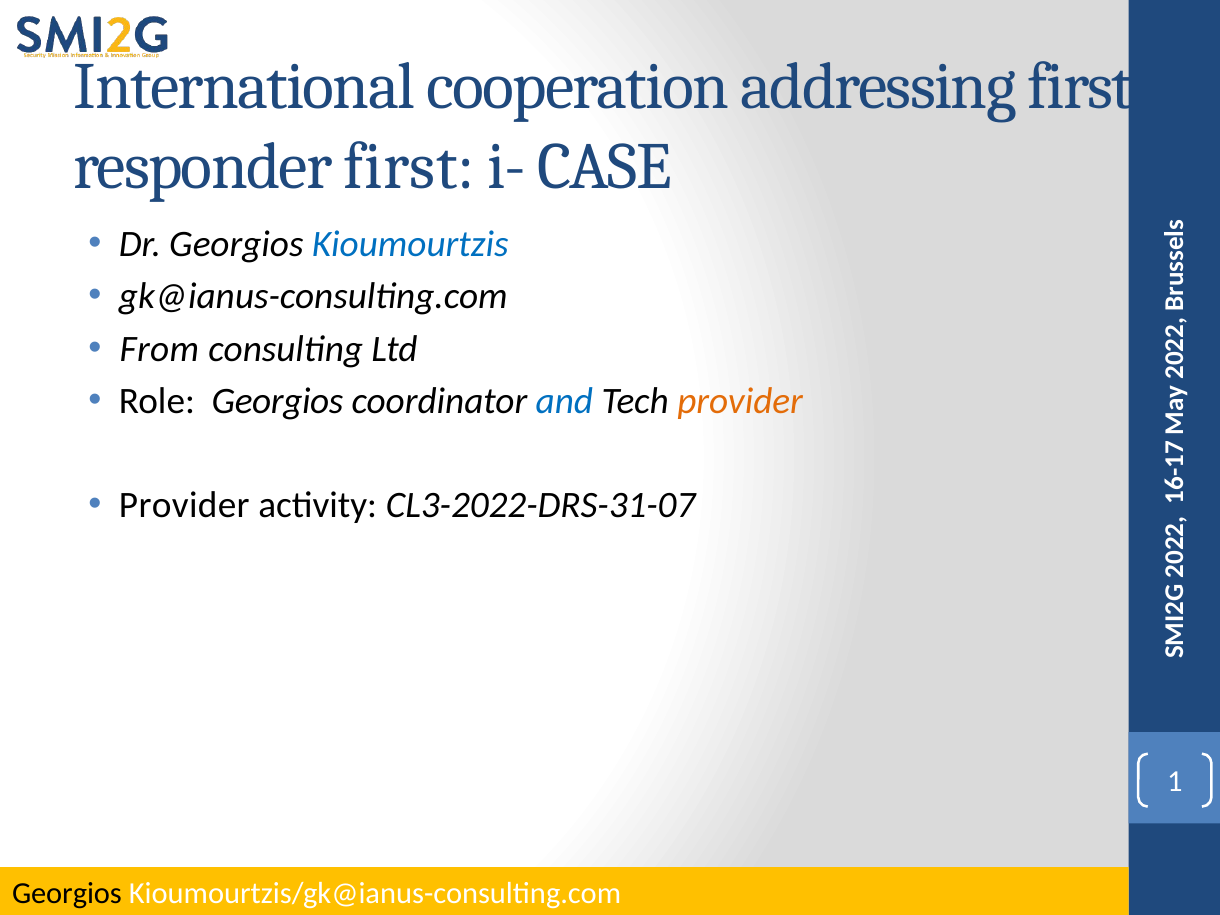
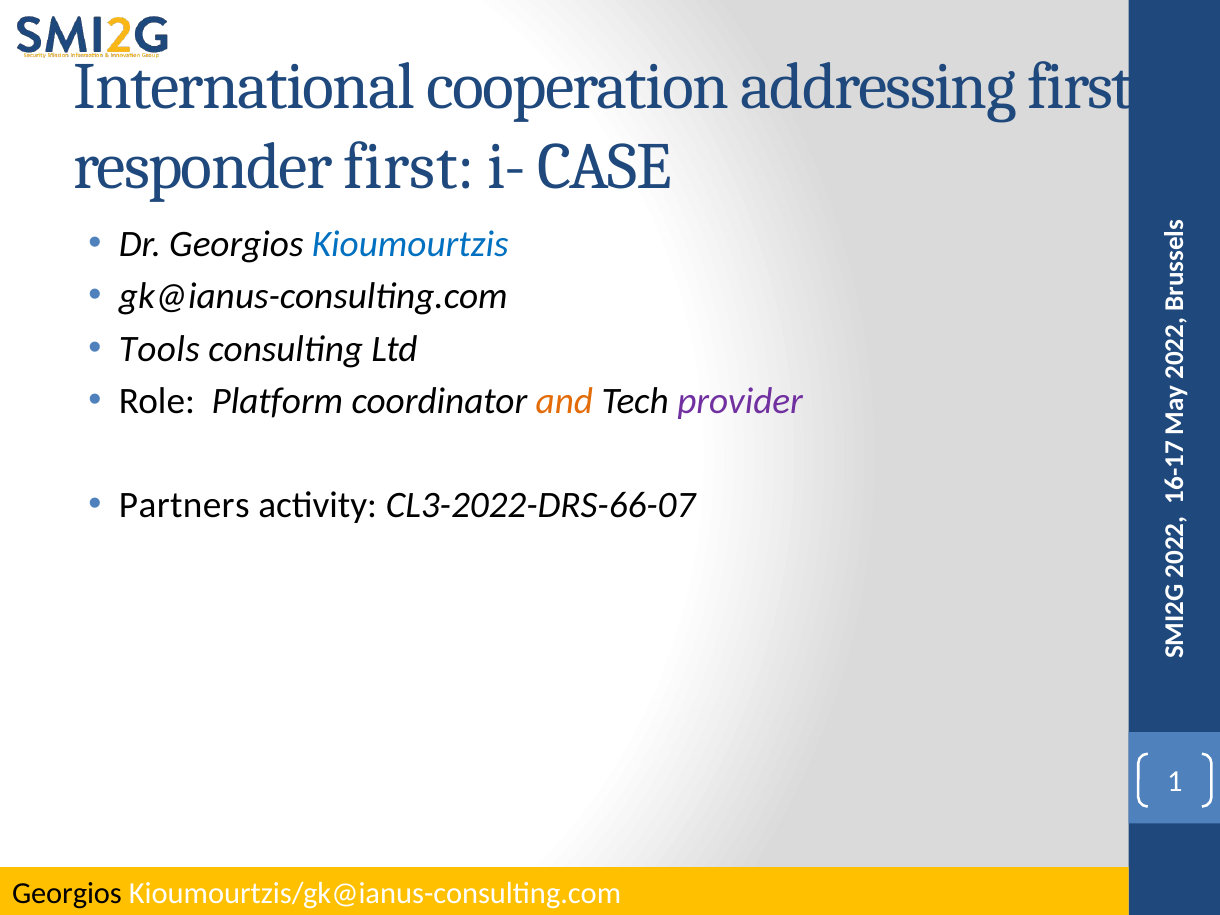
From: From -> Tools
Role Georgios: Georgios -> Platform
and colour: blue -> orange
provider at (740, 401) colour: orange -> purple
Provider at (184, 505): Provider -> Partners
CL3-2022-DRS-31-07: CL3-2022-DRS-31-07 -> CL3-2022-DRS-66-07
